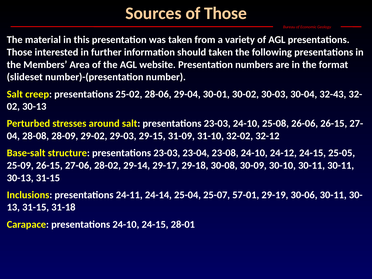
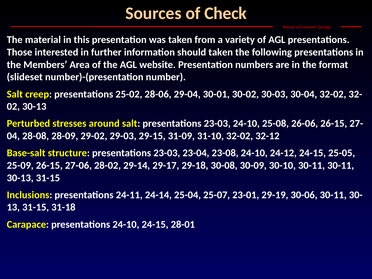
of Those: Those -> Check
30-04 32-43: 32-43 -> 32-02
57-01: 57-01 -> 23-01
